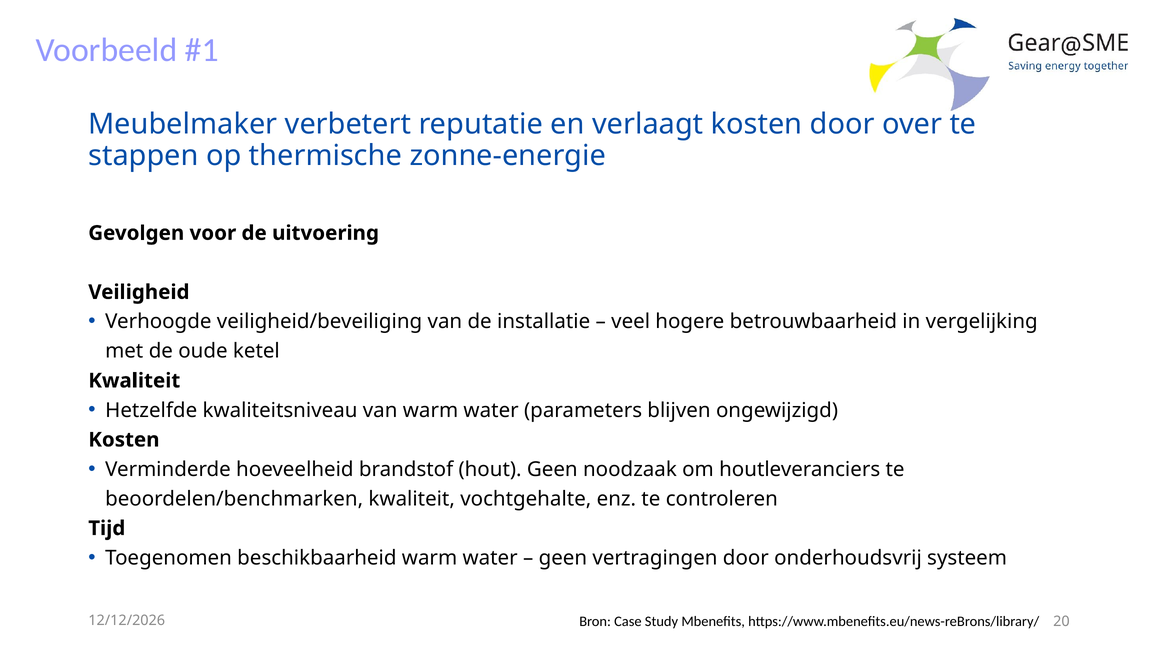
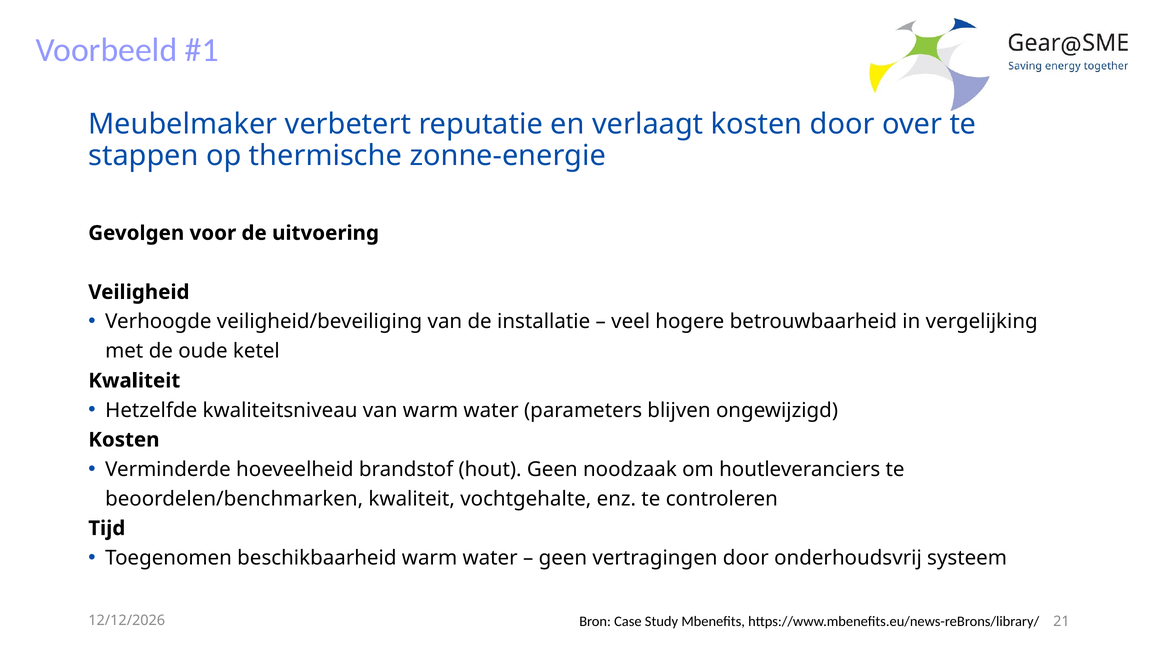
20: 20 -> 21
